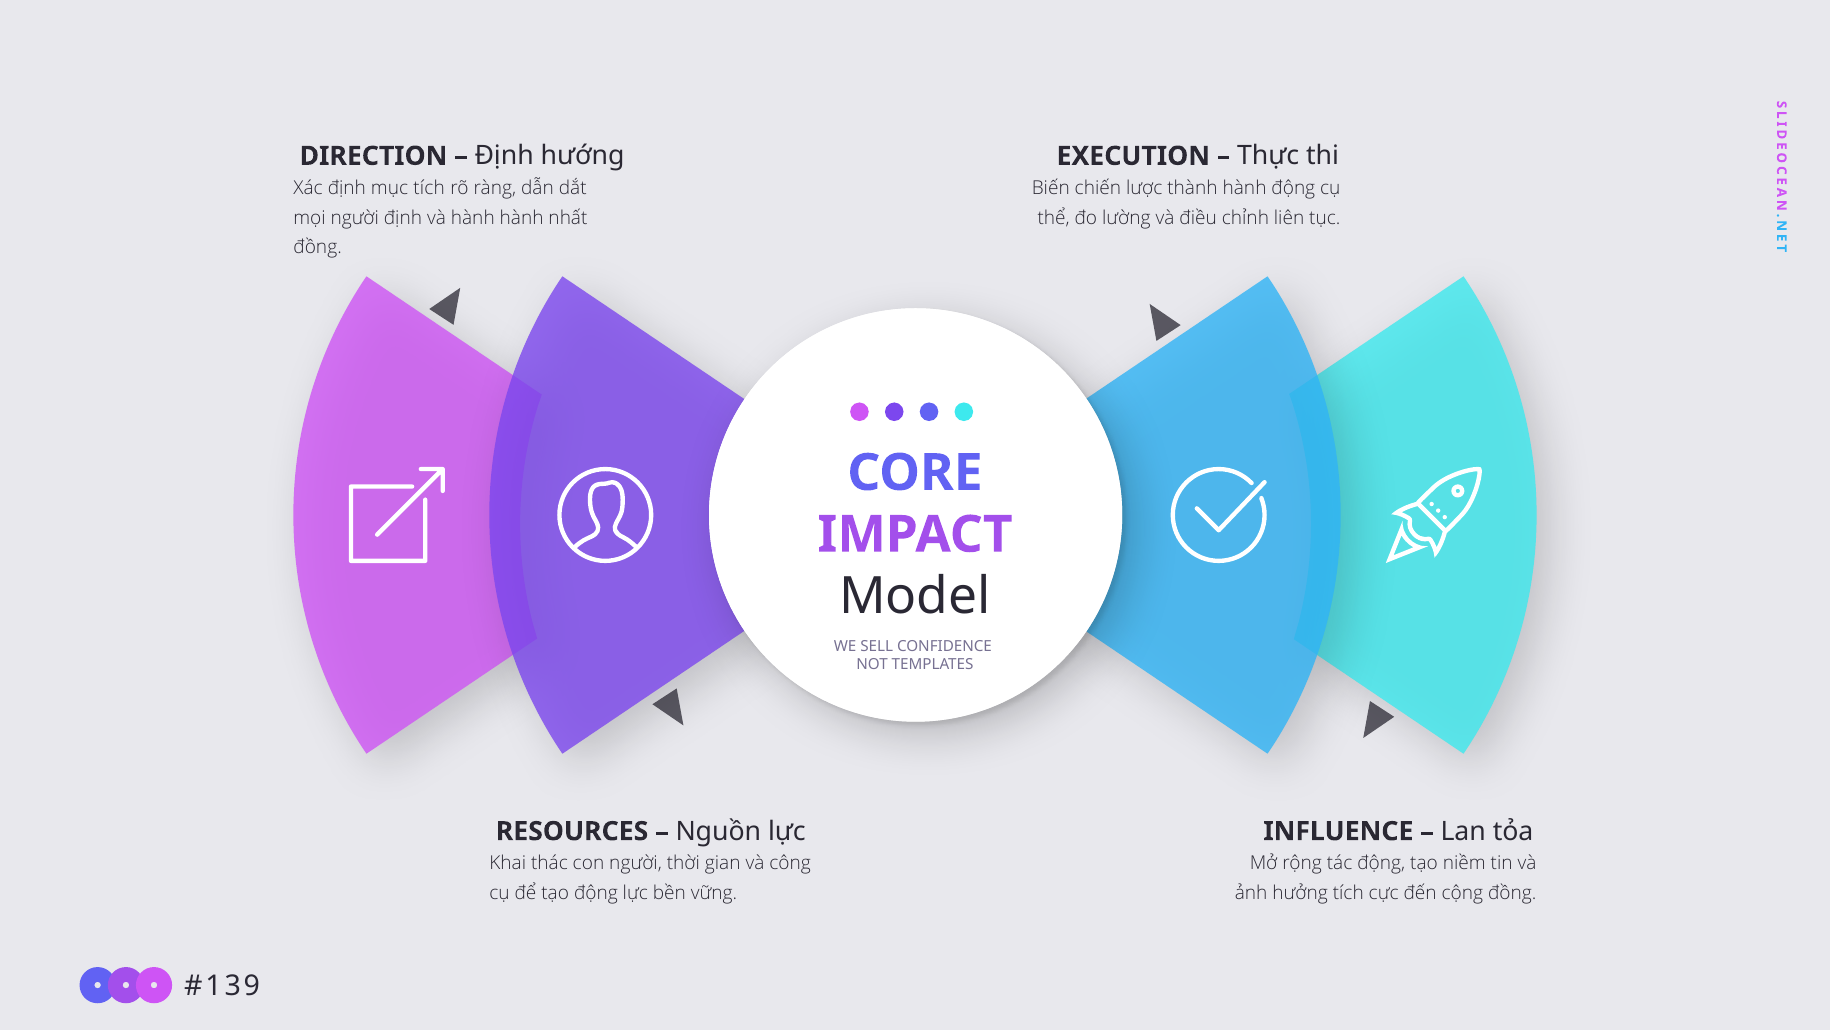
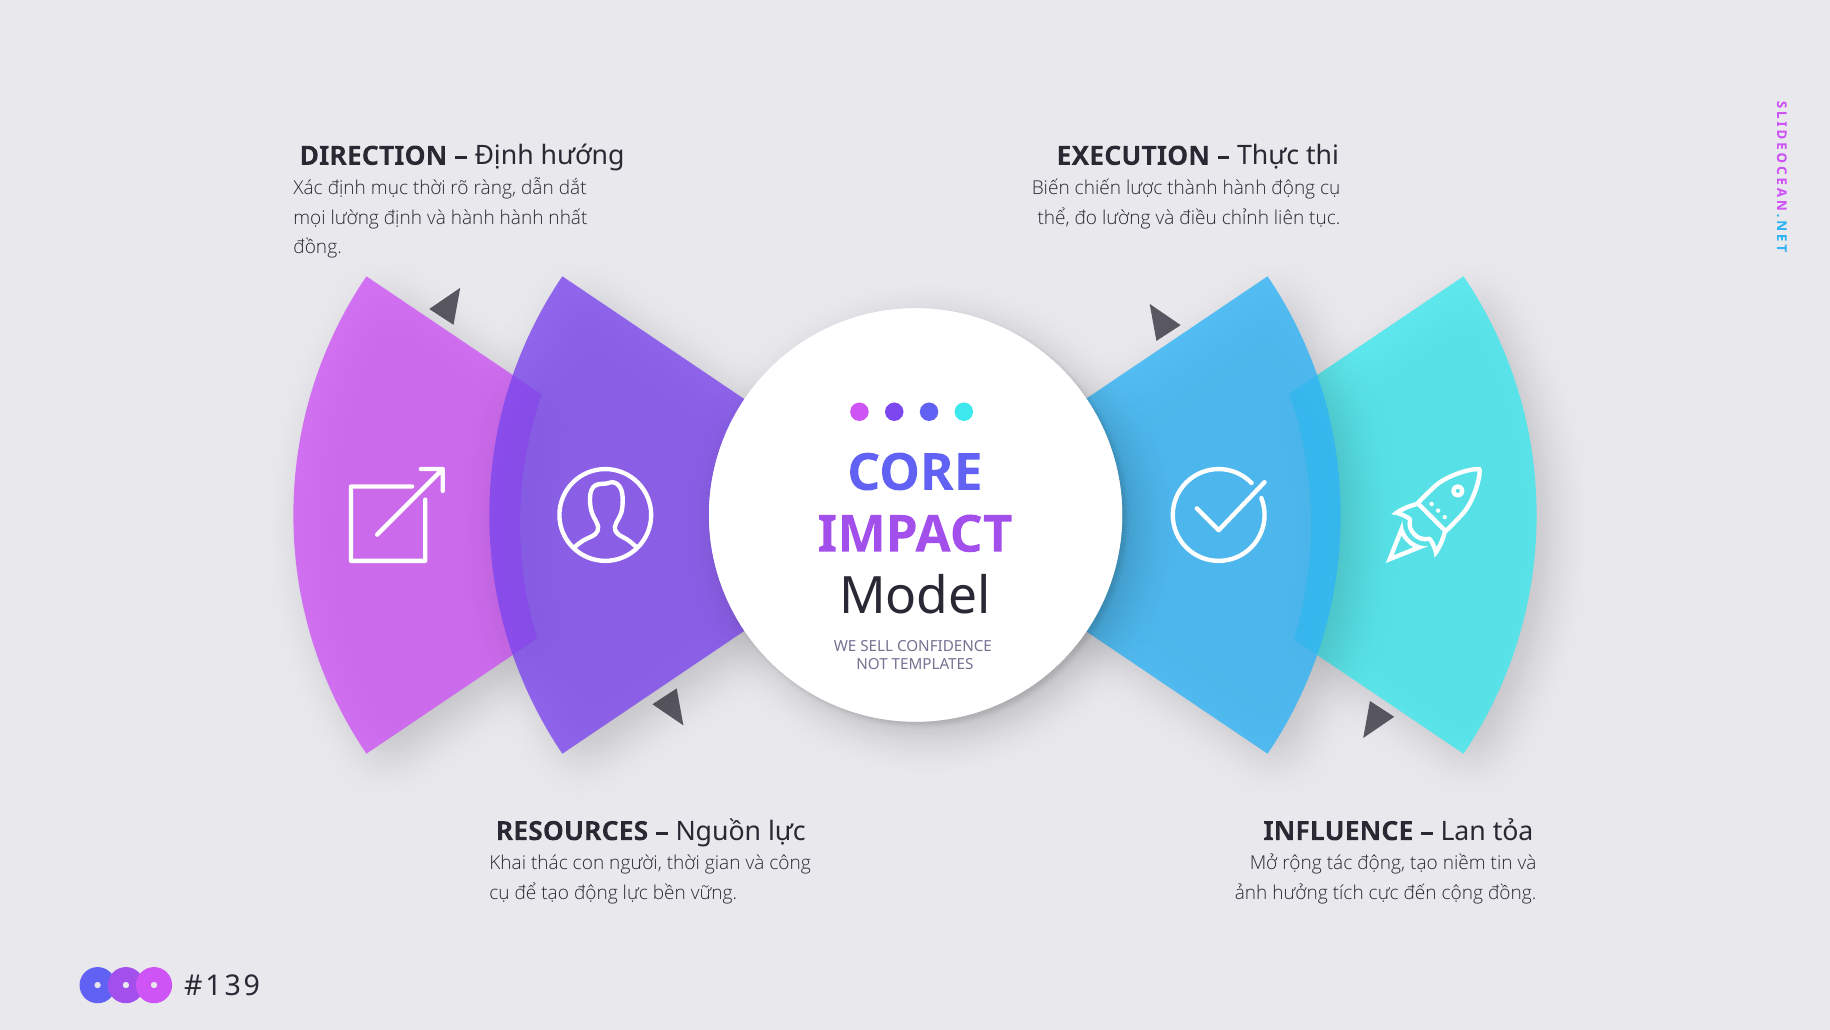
mục tích: tích -> thời
mọi người: người -> lường
